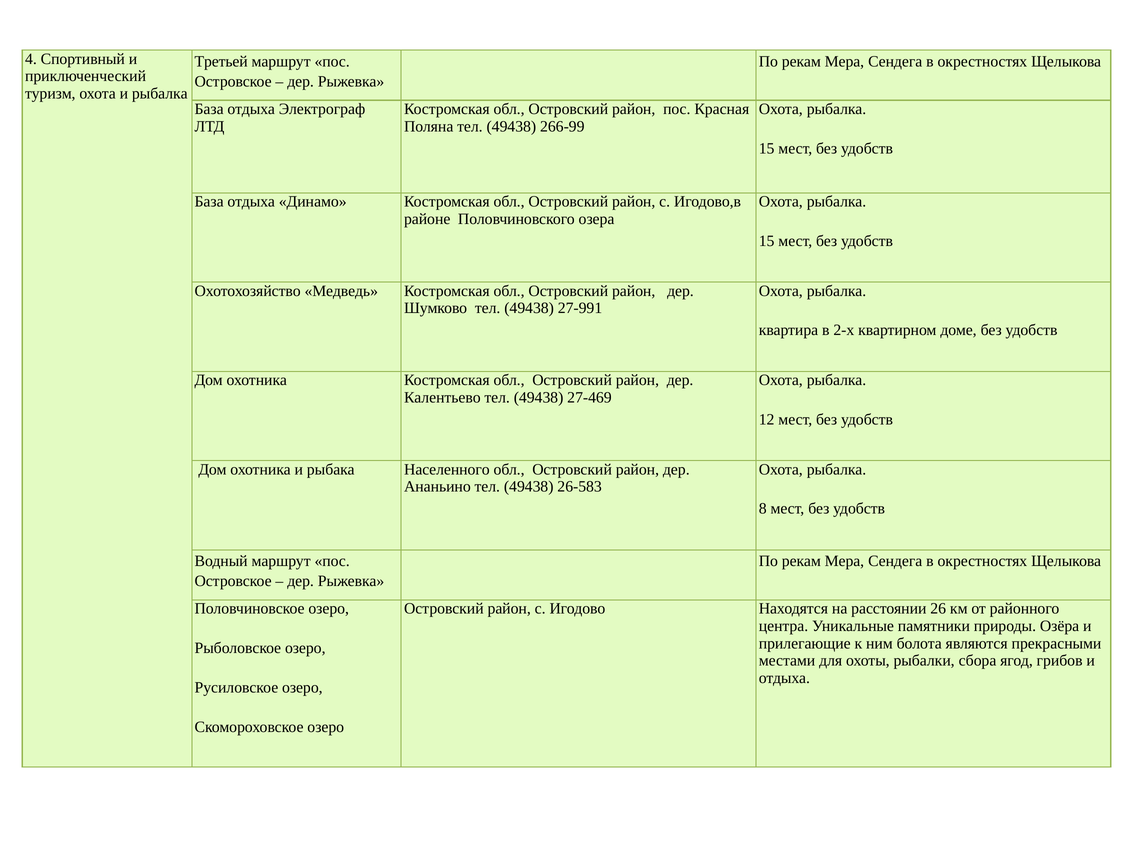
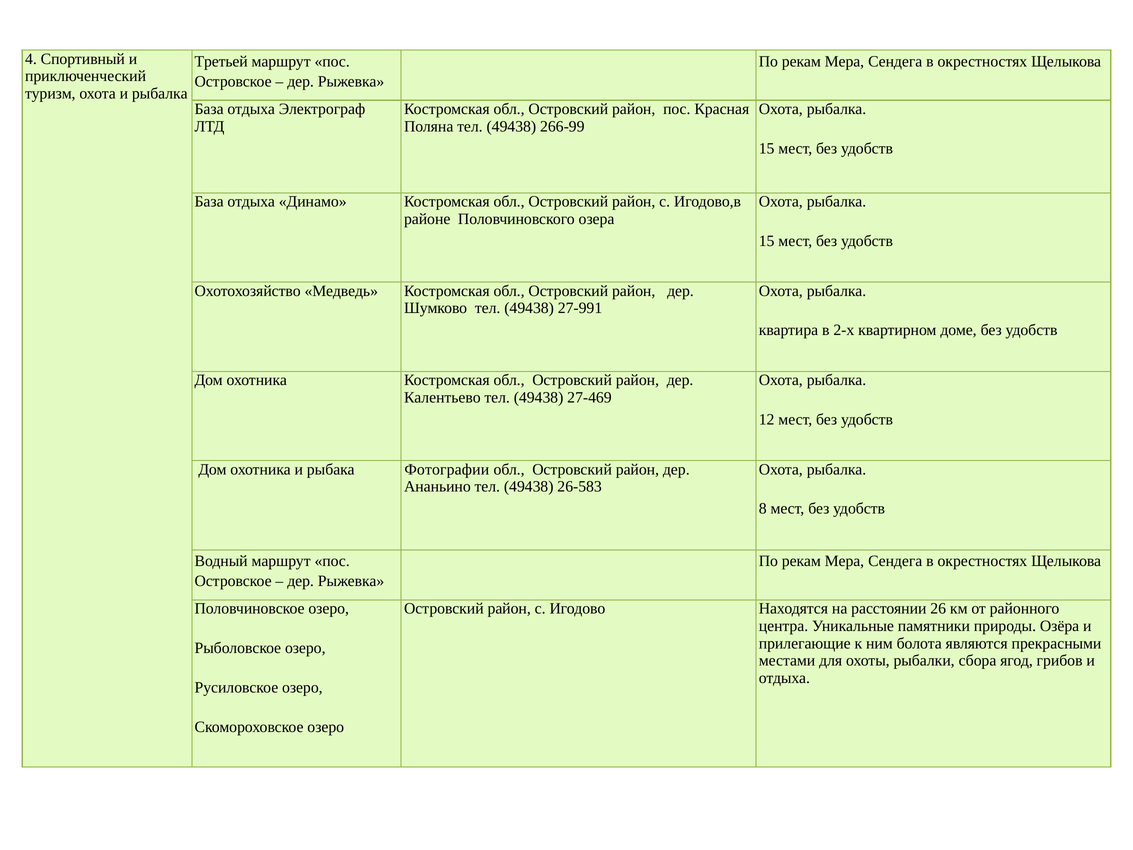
Населенного: Населенного -> Фотографии
